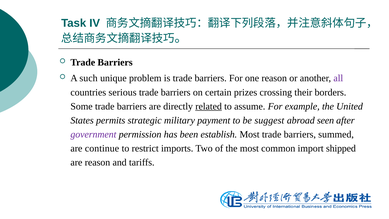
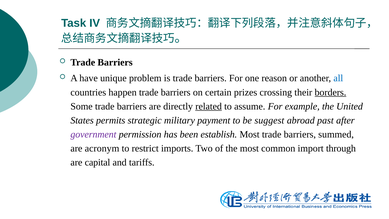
such: such -> have
all colour: purple -> blue
serious: serious -> happen
borders underline: none -> present
seen: seen -> past
continue: continue -> acronym
shipped: shipped -> through
are reason: reason -> capital
